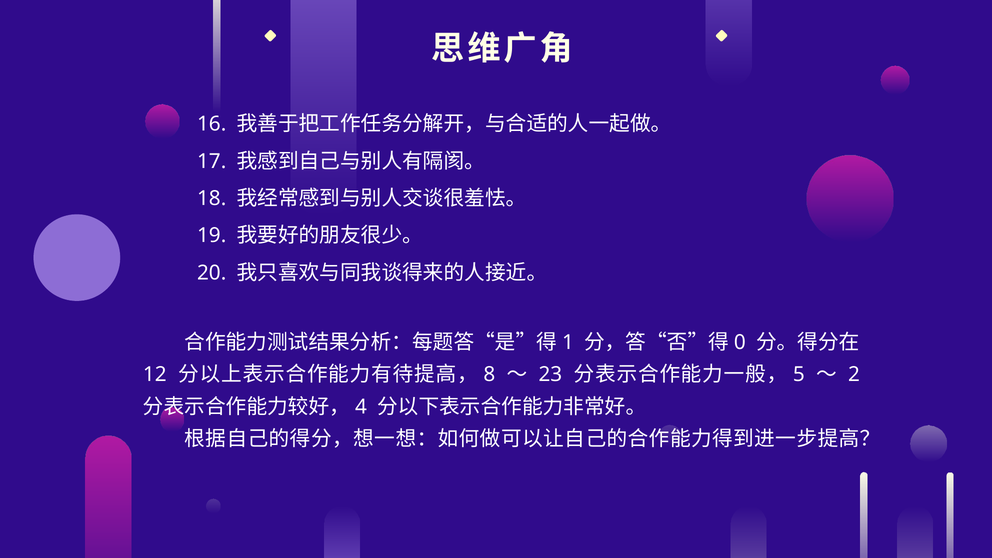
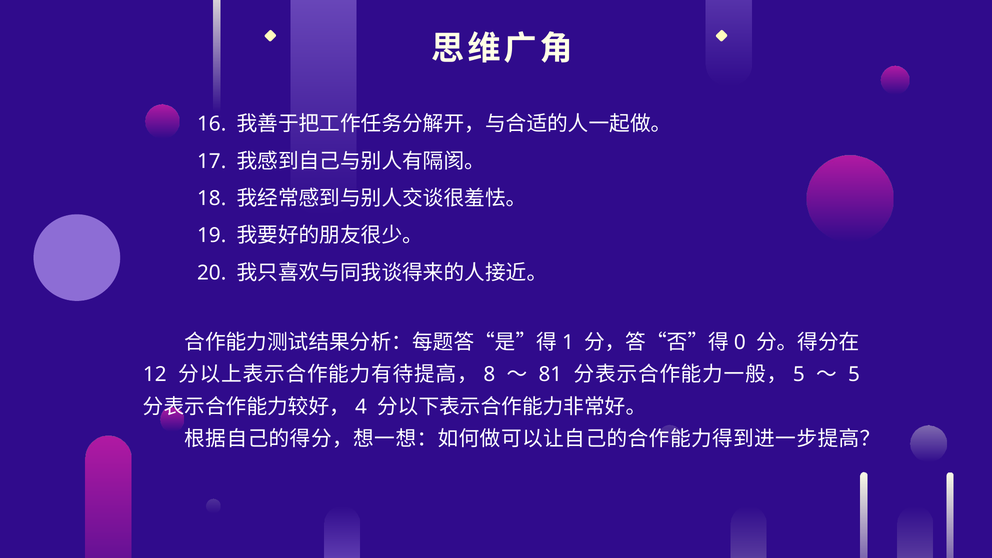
23: 23 -> 81
2 at (854, 375): 2 -> 5
